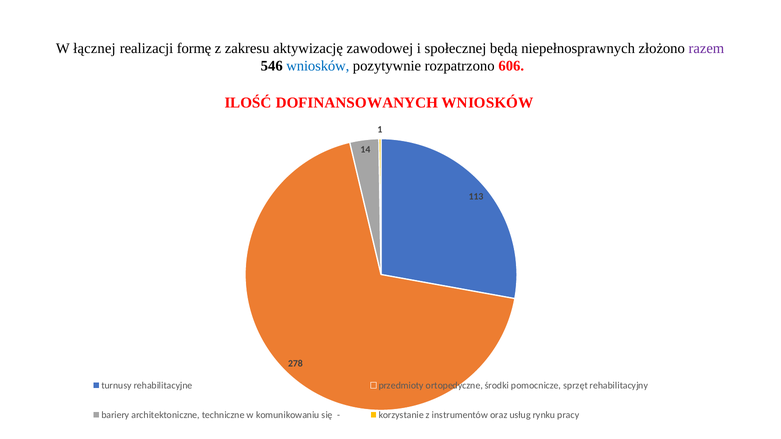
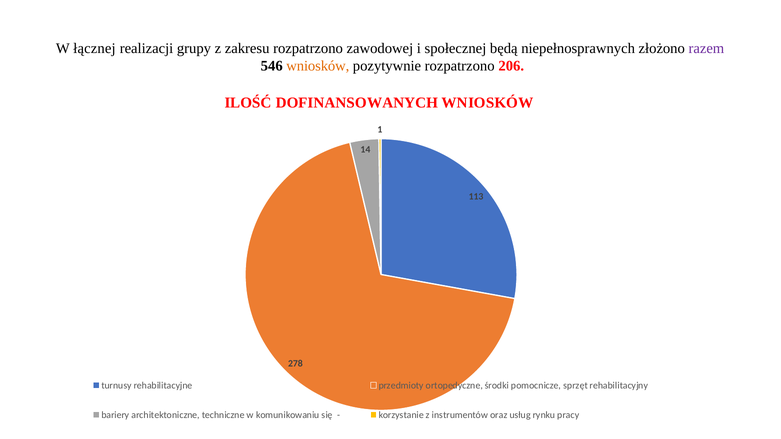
formę: formę -> grupy
zakresu aktywizację: aktywizację -> rozpatrzono
wniosków at (318, 66) colour: blue -> orange
606: 606 -> 206
